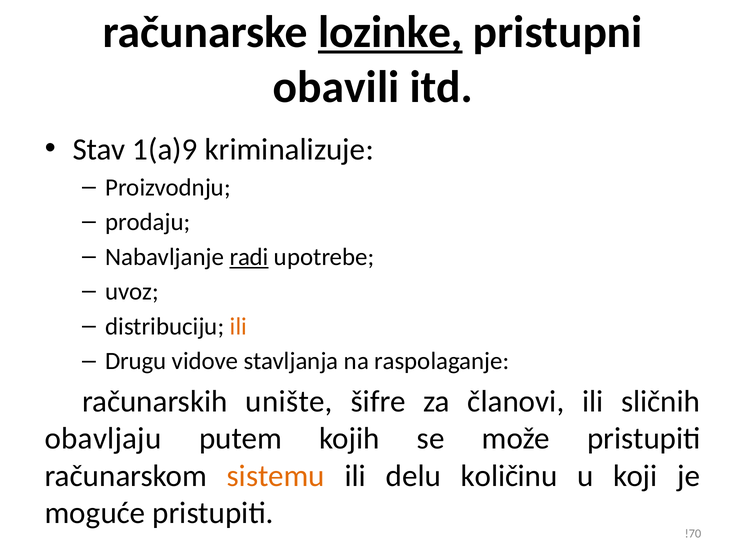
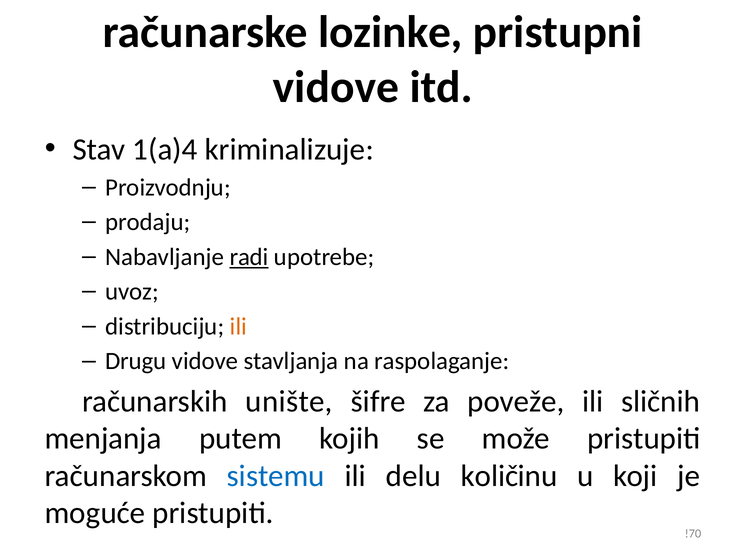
lozinke underline: present -> none
obavili at (336, 87): obavili -> vidove
1(a)9: 1(a)9 -> 1(a)4
članovi: članovi -> poveže
obavljaju: obavljaju -> menjanja
sistemu colour: orange -> blue
